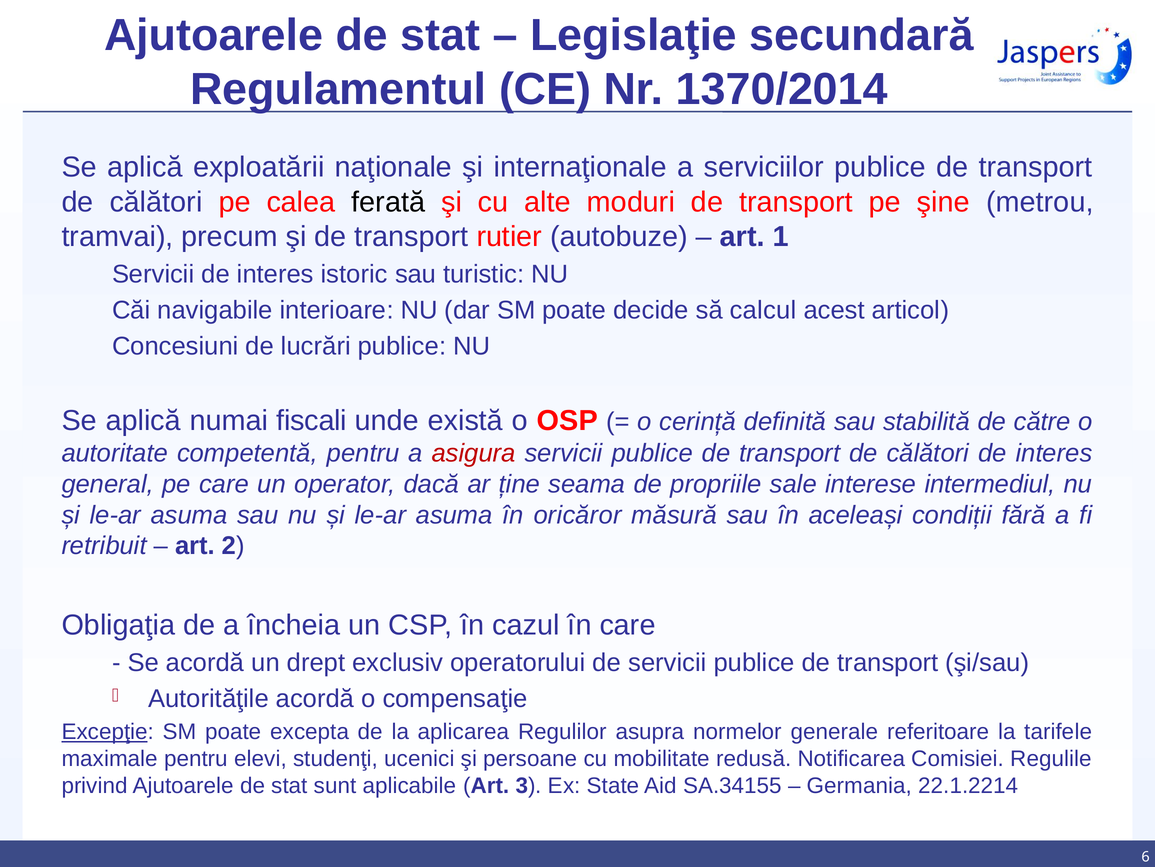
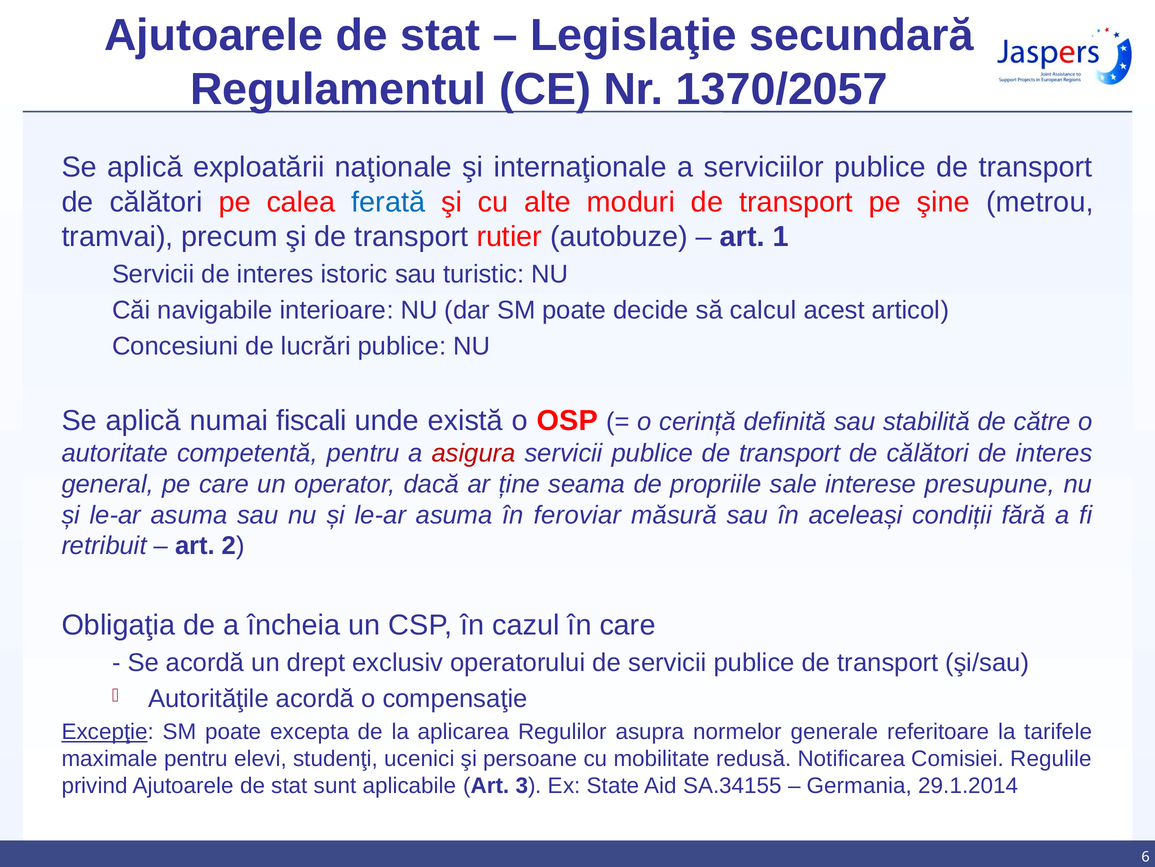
1370/2014: 1370/2014 -> 1370/2057
ferată colour: black -> blue
intermediul: intermediul -> presupune
oricăror: oricăror -> feroviar
22.1.2214: 22.1.2214 -> 29.1.2014
